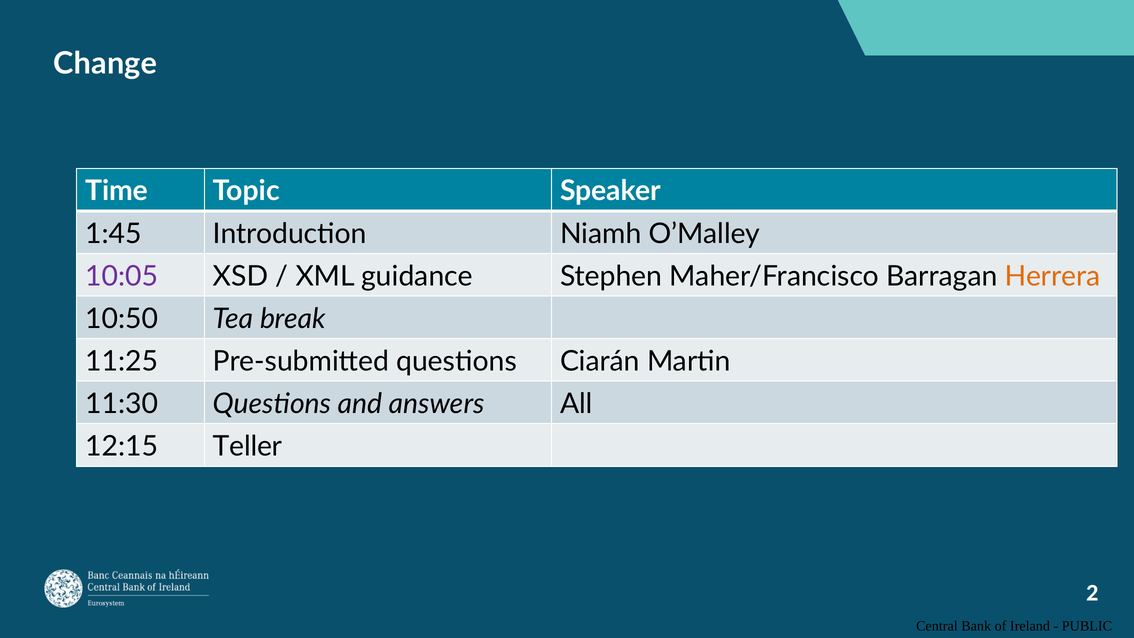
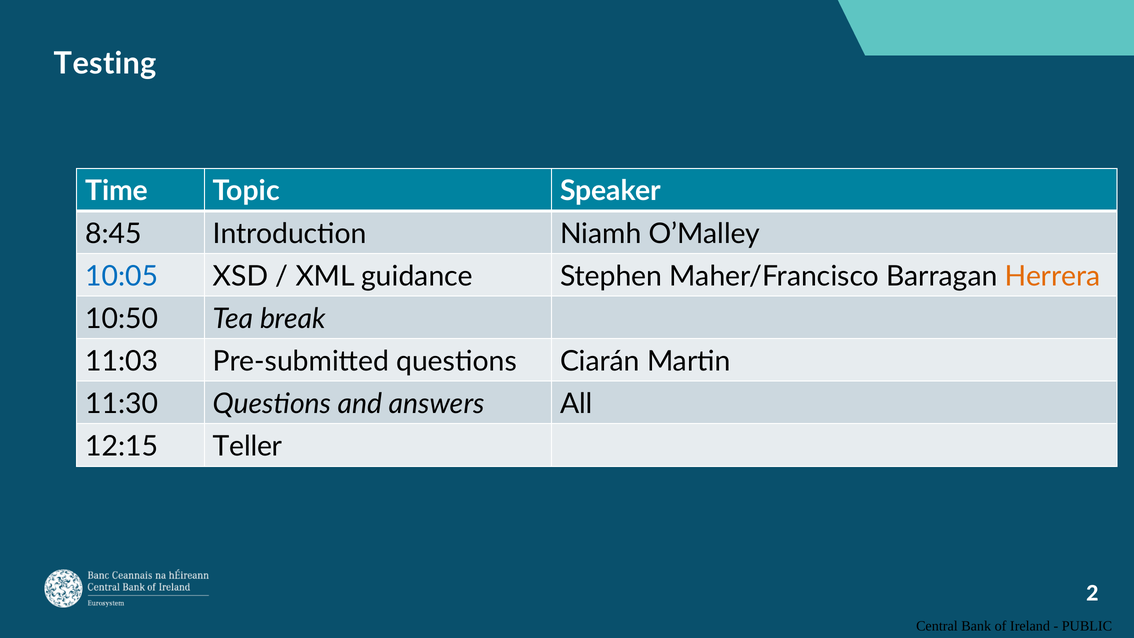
Change: Change -> Testing
1:45: 1:45 -> 8:45
10:05 colour: purple -> blue
11:25: 11:25 -> 11:03
